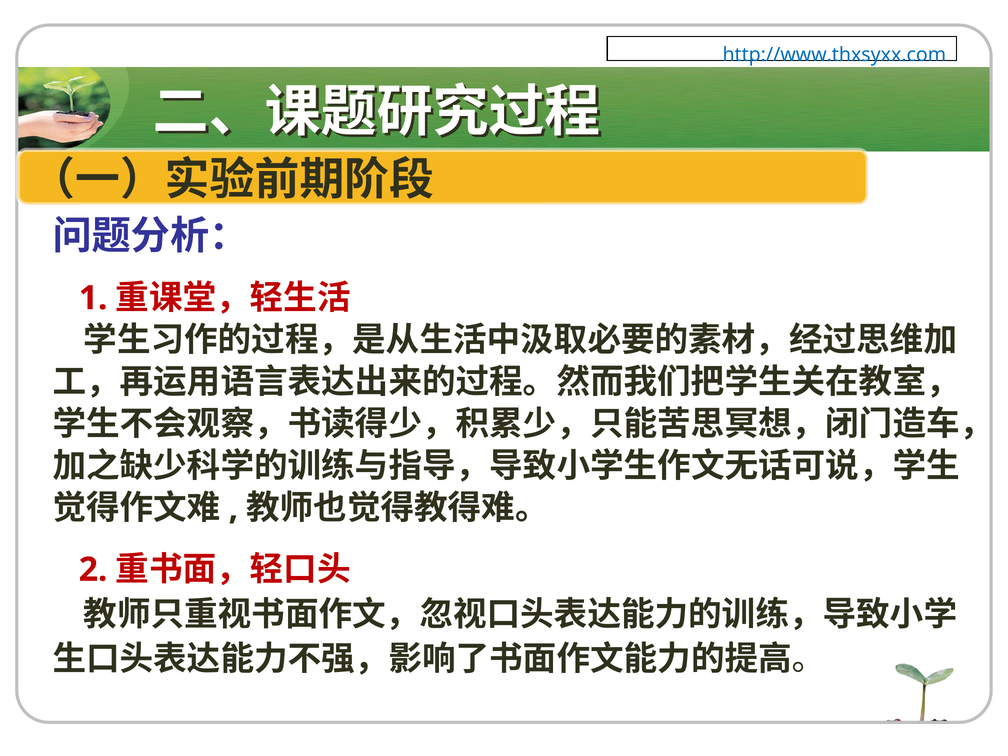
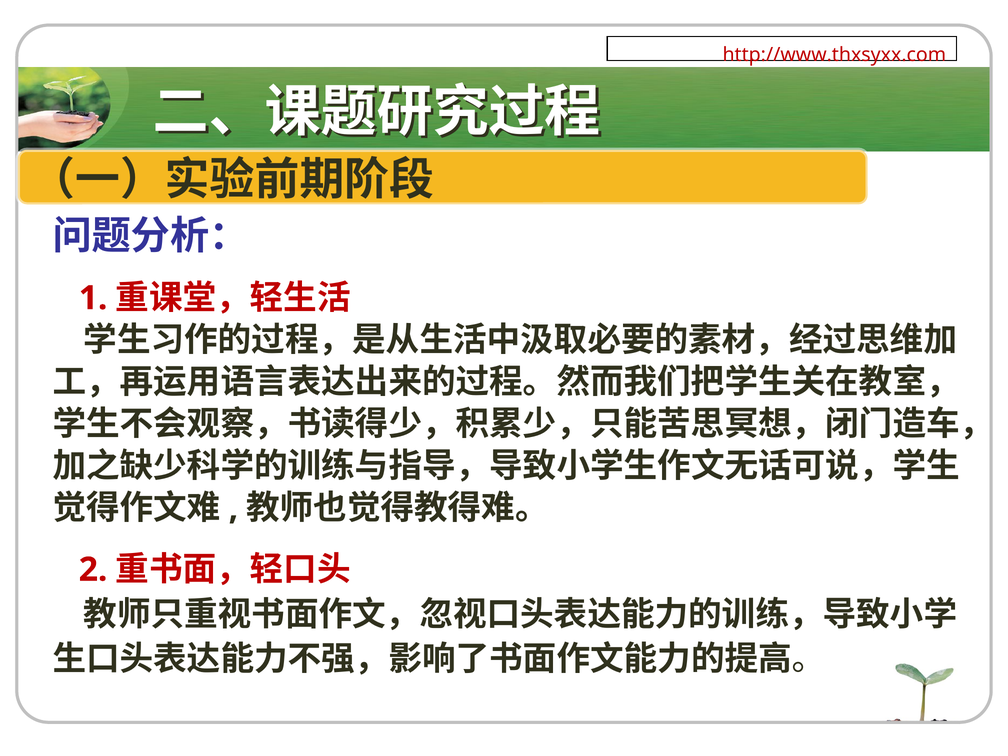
http://www.thxsyxx.com colour: blue -> red
